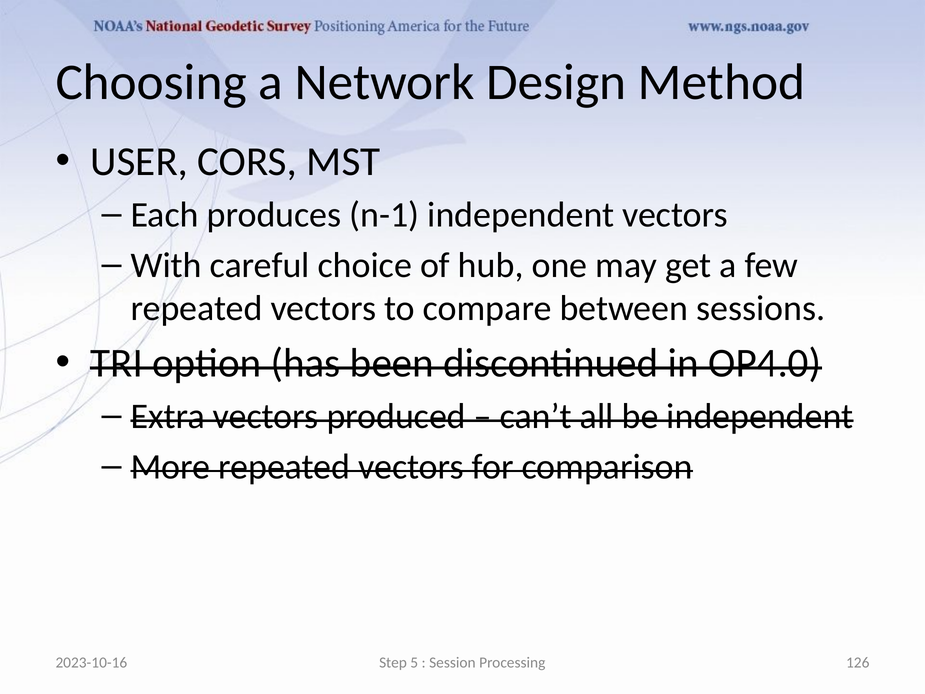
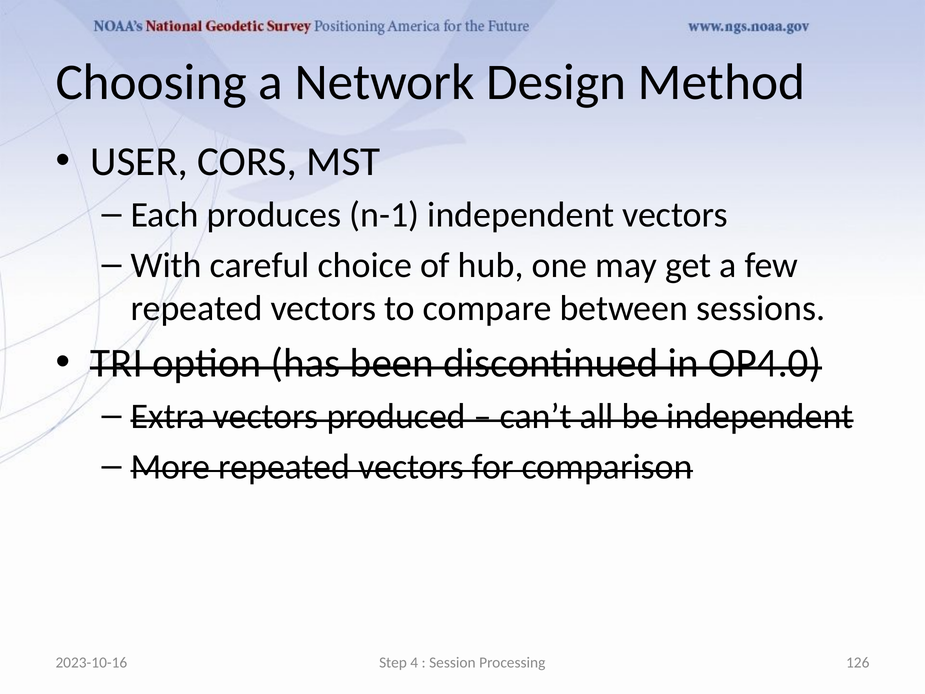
5: 5 -> 4
